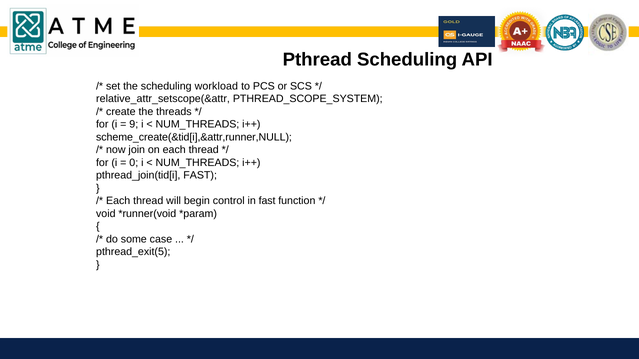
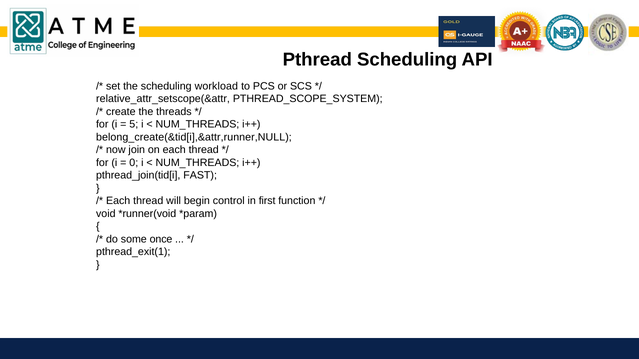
9: 9 -> 5
scheme_create(&tid[i],&attr,runner,NULL: scheme_create(&tid[i],&attr,runner,NULL -> belong_create(&tid[i],&attr,runner,NULL
in fast: fast -> first
case: case -> once
pthread_exit(5: pthread_exit(5 -> pthread_exit(1
